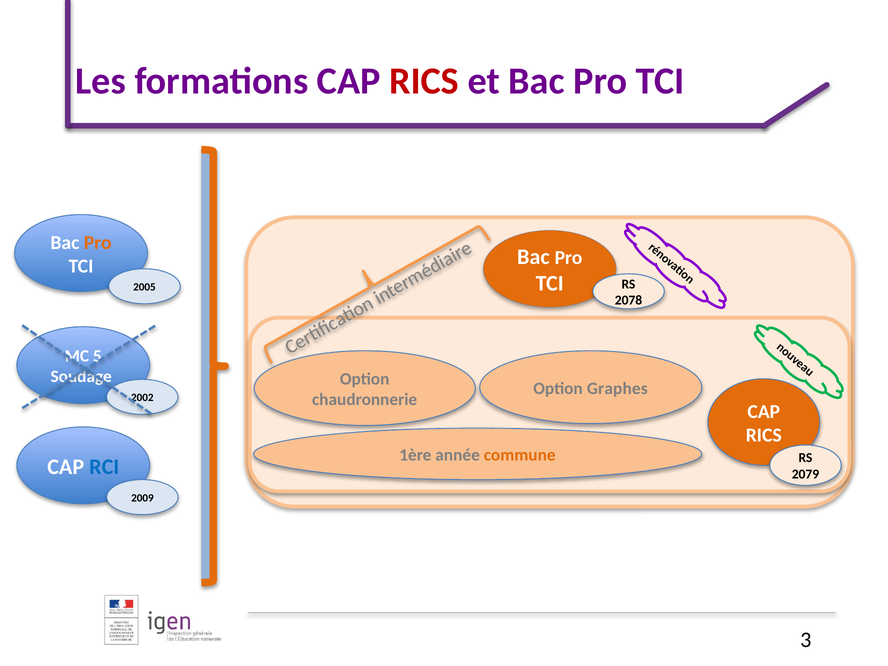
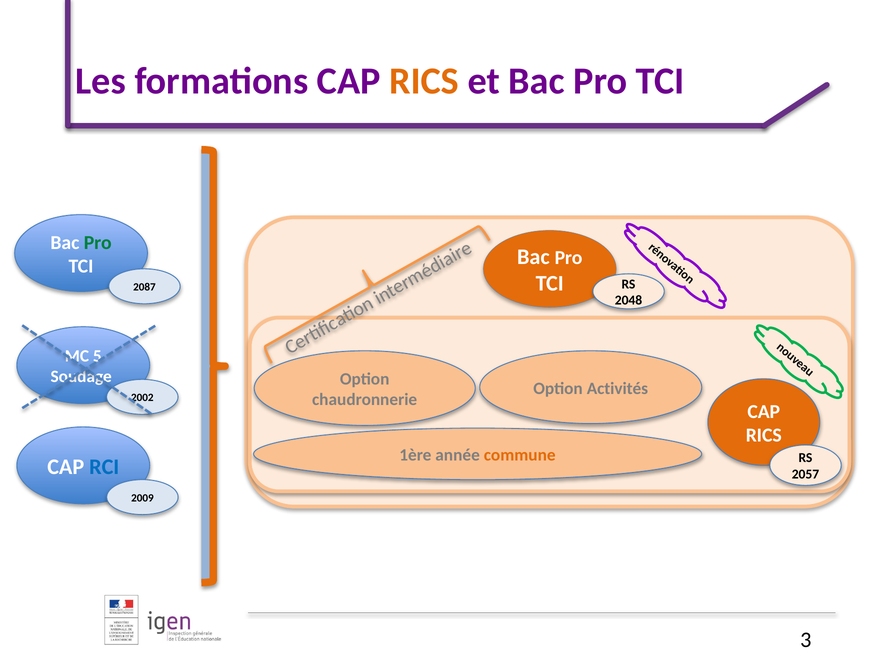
RICS at (424, 81) colour: red -> orange
Pro at (98, 243) colour: orange -> green
2005: 2005 -> 2087
2078: 2078 -> 2048
Graphes: Graphes -> Activités
2079: 2079 -> 2057
